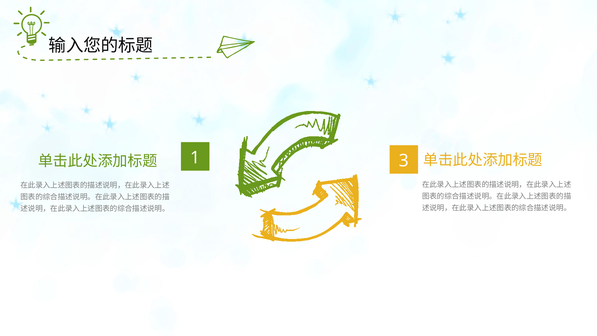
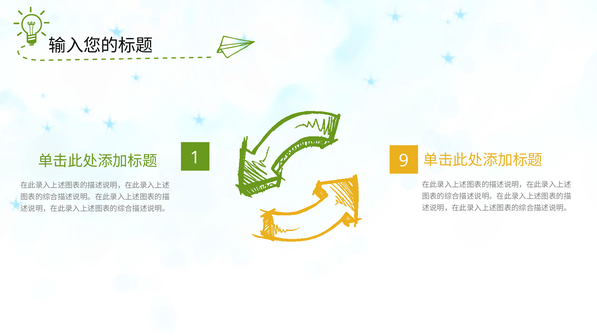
3: 3 -> 9
